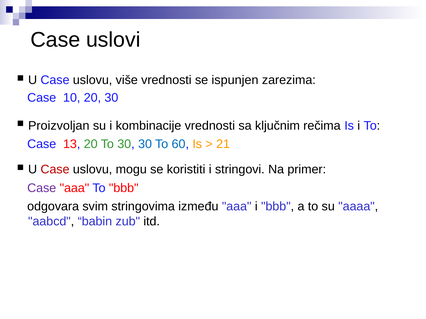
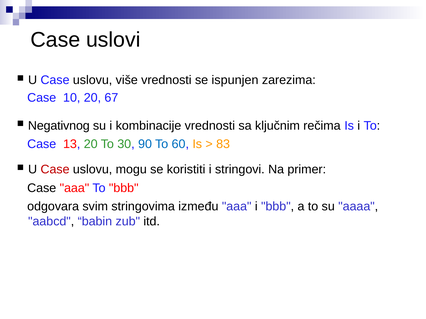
20 30: 30 -> 67
Proizvoljan: Proizvoljan -> Negativnog
30 30: 30 -> 90
21: 21 -> 83
Case at (42, 188) colour: purple -> black
